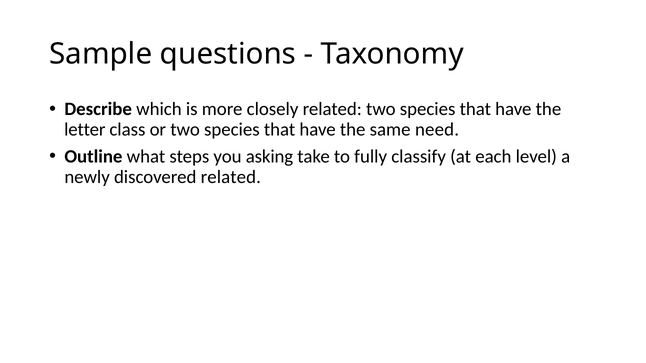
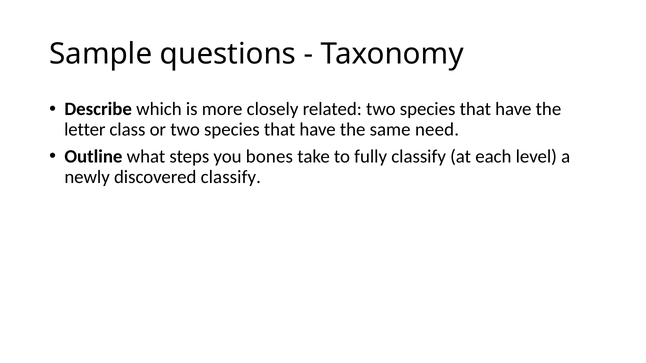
asking: asking -> bones
discovered related: related -> classify
